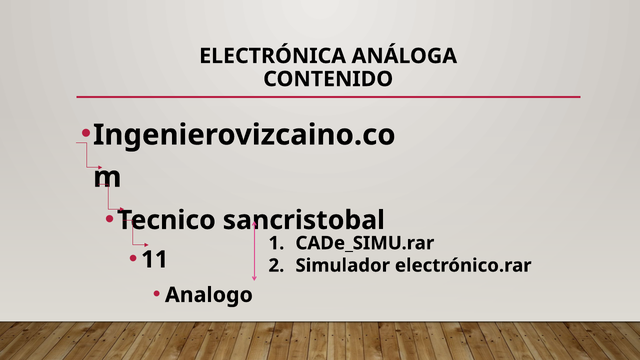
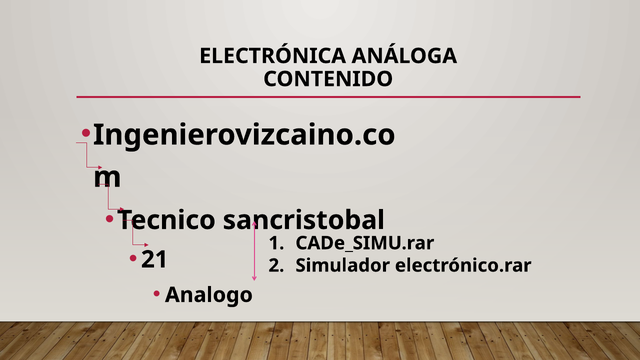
11: 11 -> 21
